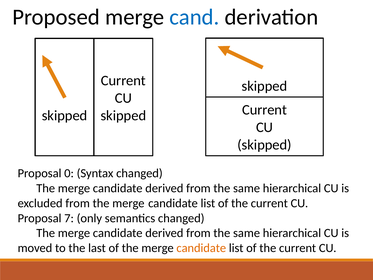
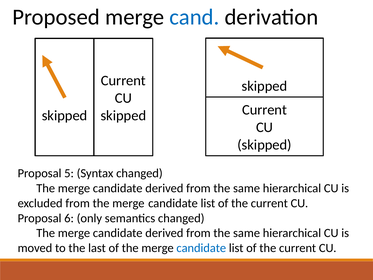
0: 0 -> 5
7: 7 -> 6
candidate at (201, 248) colour: orange -> blue
